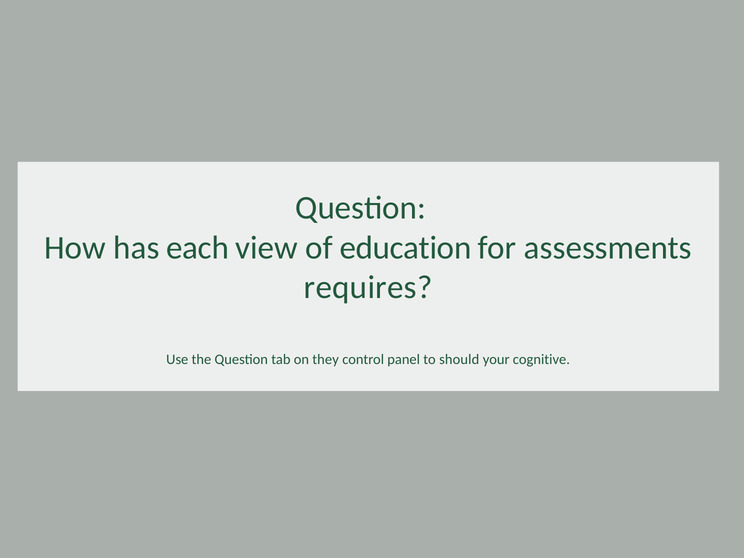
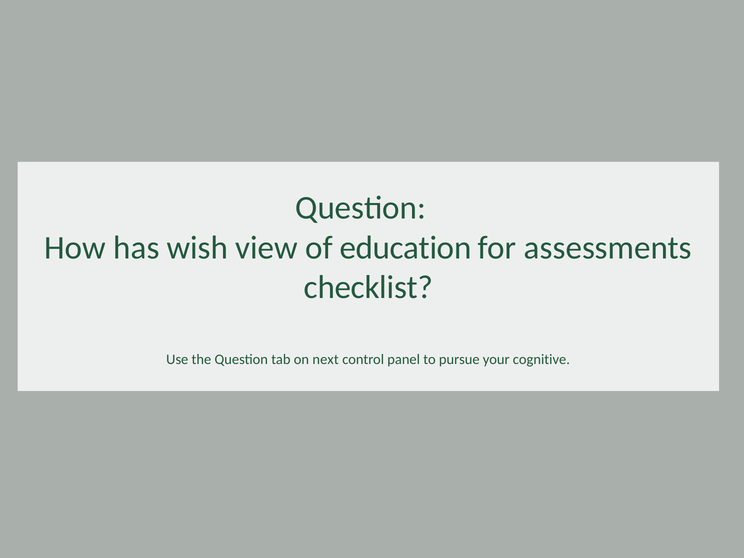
each: each -> wish
requires: requires -> checklist
they: they -> next
should: should -> pursue
